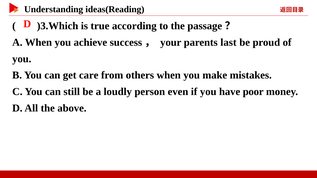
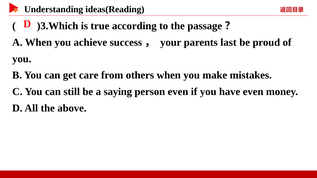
loudly: loudly -> saying
have poor: poor -> even
